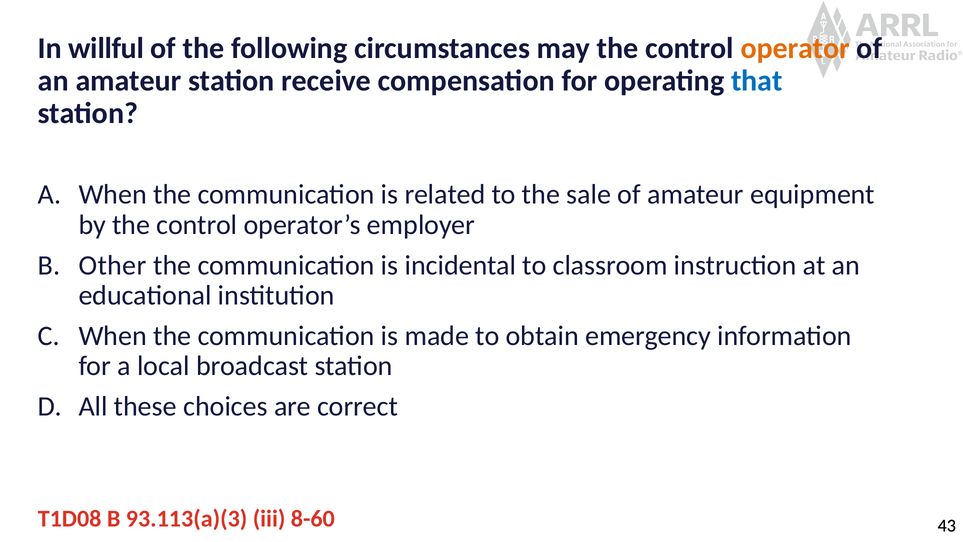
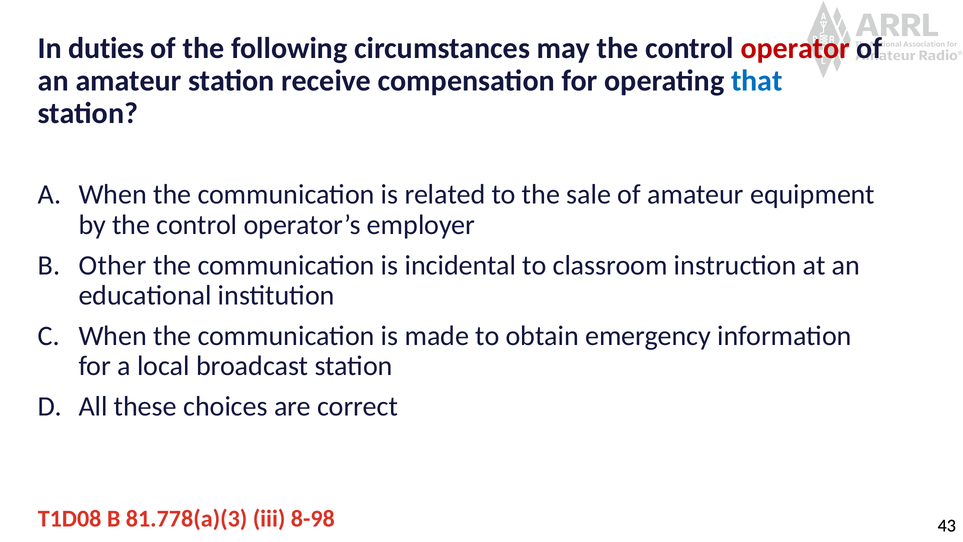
willful: willful -> duties
operator colour: orange -> red
93.113(a)(3: 93.113(a)(3 -> 81.778(a)(3
8-60: 8-60 -> 8-98
